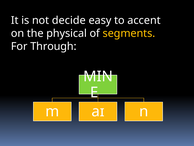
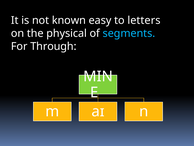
decide: decide -> known
accent: accent -> letters
segments colour: yellow -> light blue
